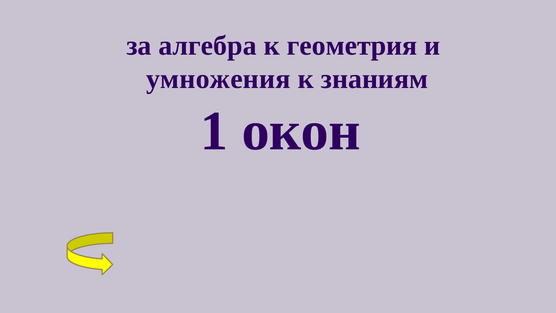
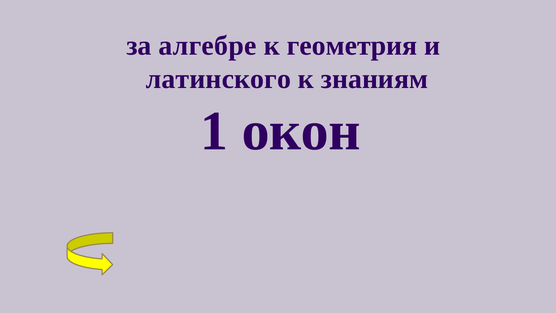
алгебра: алгебра -> алгебре
умножения: умножения -> латинского
